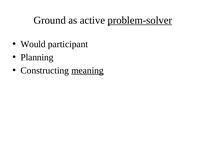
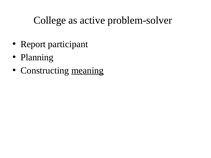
Ground: Ground -> College
problem-solver underline: present -> none
Would: Would -> Report
